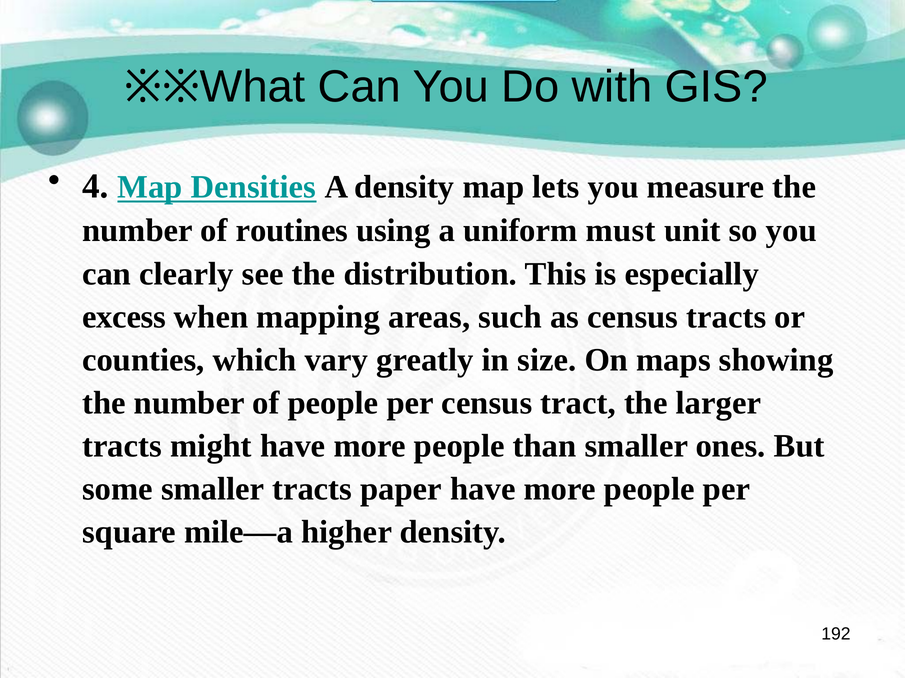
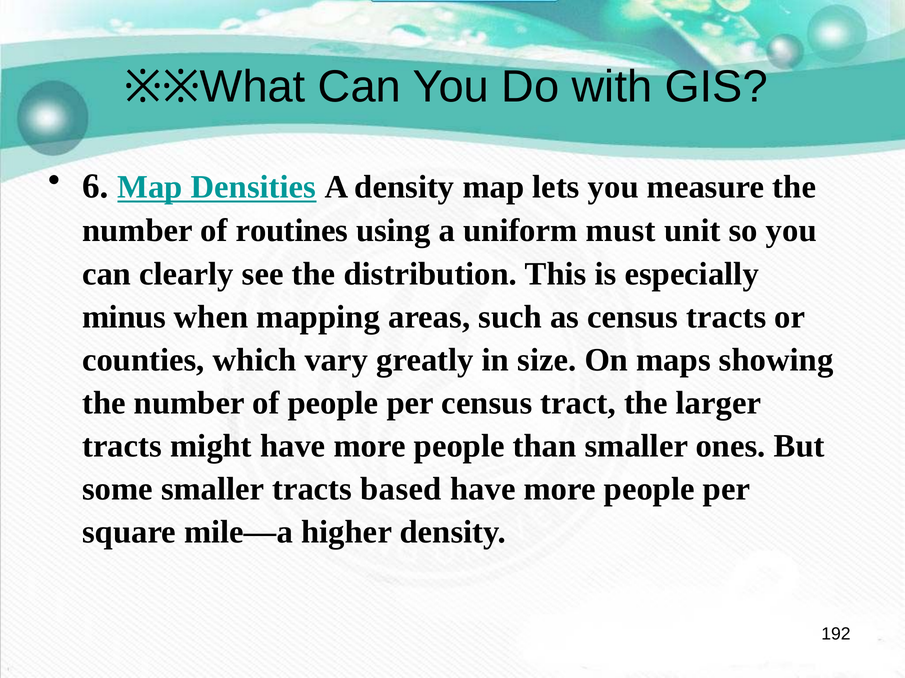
4: 4 -> 6
excess: excess -> minus
paper: paper -> based
